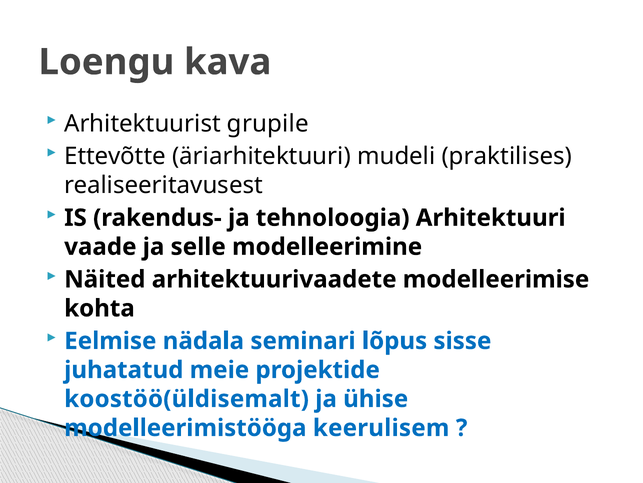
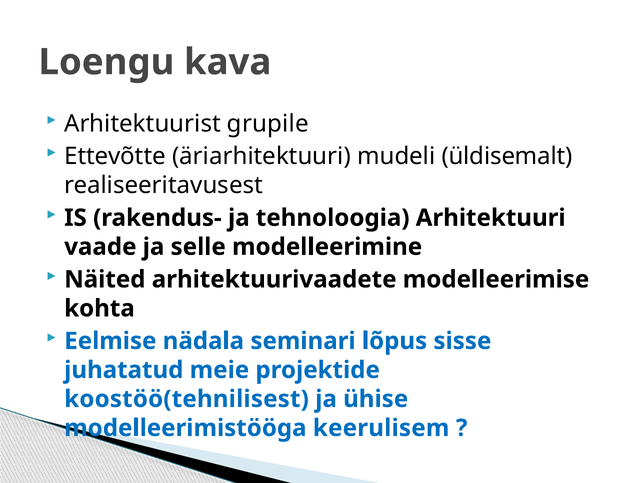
praktilises: praktilises -> üldisemalt
koostöö(üldisemalt: koostöö(üldisemalt -> koostöö(tehnilisest
